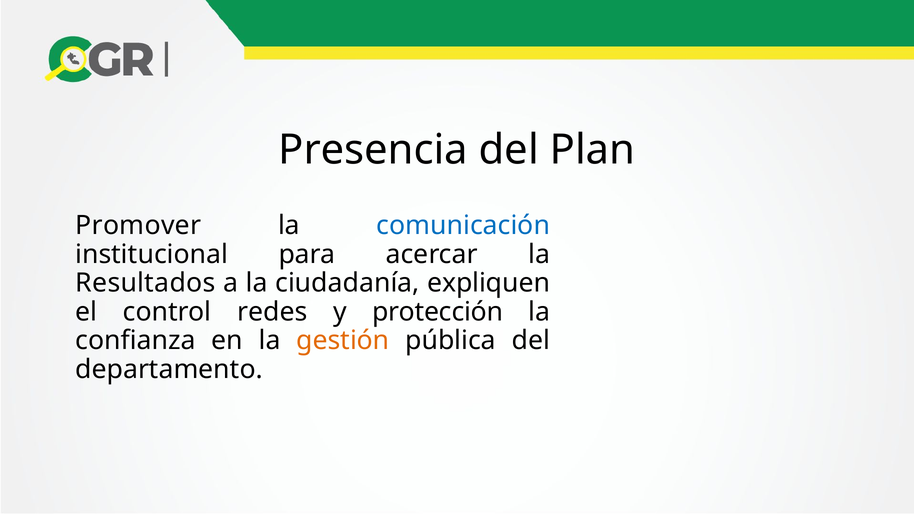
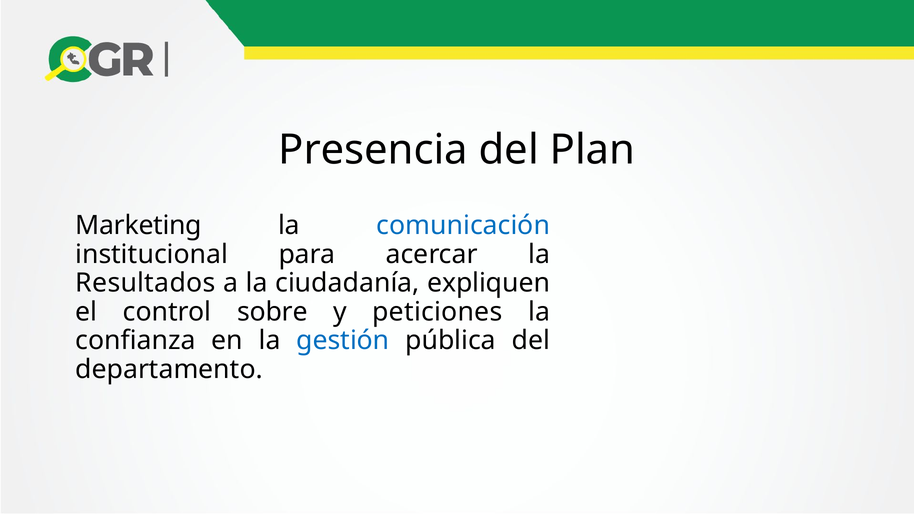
Promover: Promover -> Marketing
redes: redes -> sobre
protección: protección -> peticiones
gestión colour: orange -> blue
